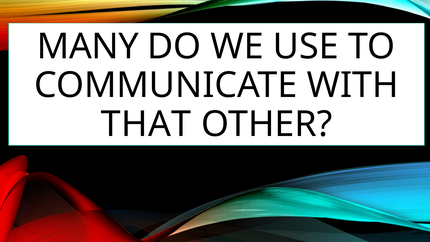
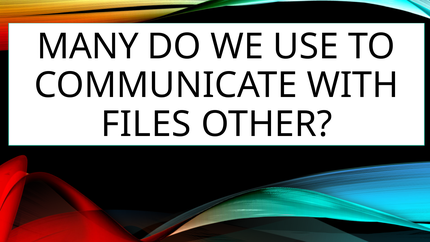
THAT: THAT -> FILES
